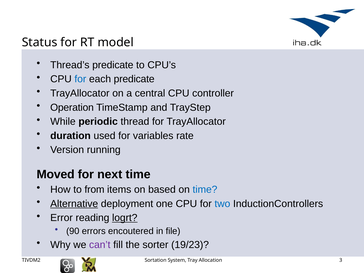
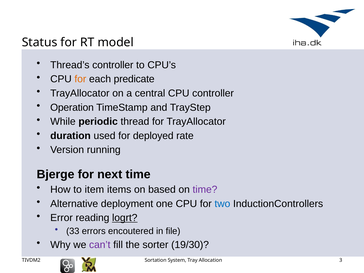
Thread’s predicate: predicate -> controller
for at (80, 79) colour: blue -> orange
variables: variables -> deployed
Moved: Moved -> Bjerge
from: from -> item
time at (205, 190) colour: blue -> purple
Alternative underline: present -> none
90: 90 -> 33
19/23: 19/23 -> 19/30
